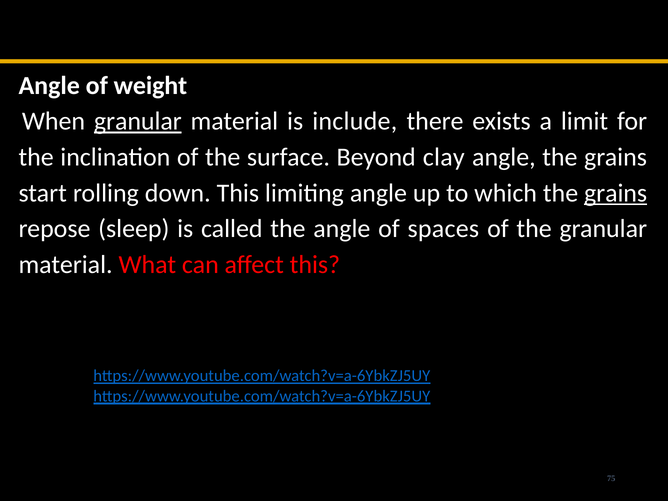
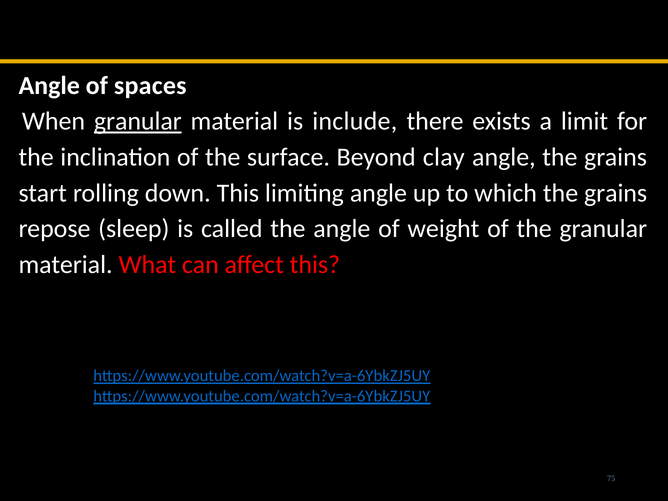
weight: weight -> spaces
grains at (616, 193) underline: present -> none
spaces: spaces -> weight
